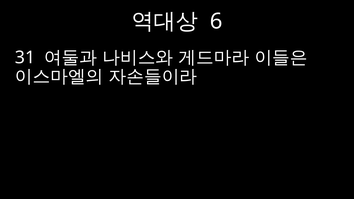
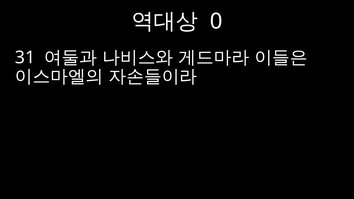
6: 6 -> 0
